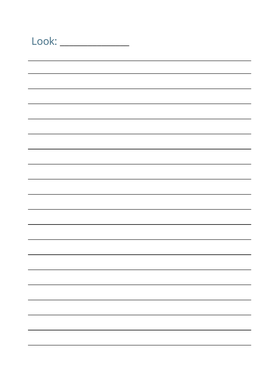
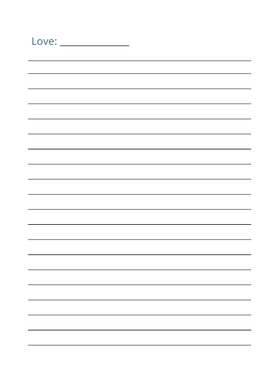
Look: Look -> Love
